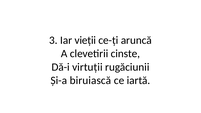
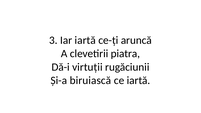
Iar vieții: vieții -> iartă
cinste: cinste -> piatra
